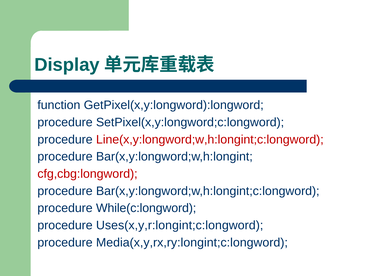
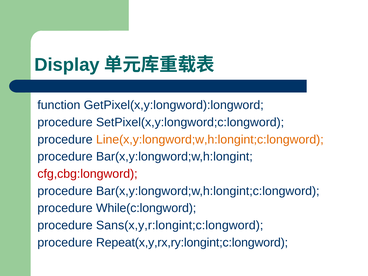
Line(x,y:longword;w,h:longint;c:longword colour: red -> orange
Uses(x,y,r:longint;c:longword: Uses(x,y,r:longint;c:longword -> Sans(x,y,r:longint;c:longword
Media(x,y,rx,ry:longint;c:longword: Media(x,y,rx,ry:longint;c:longword -> Repeat(x,y,rx,ry:longint;c:longword
